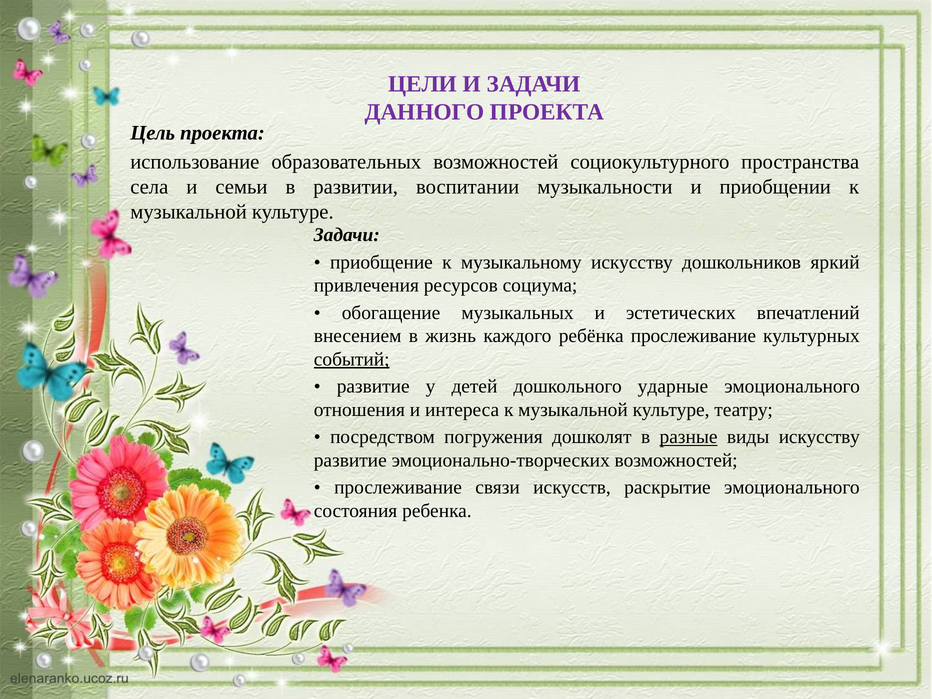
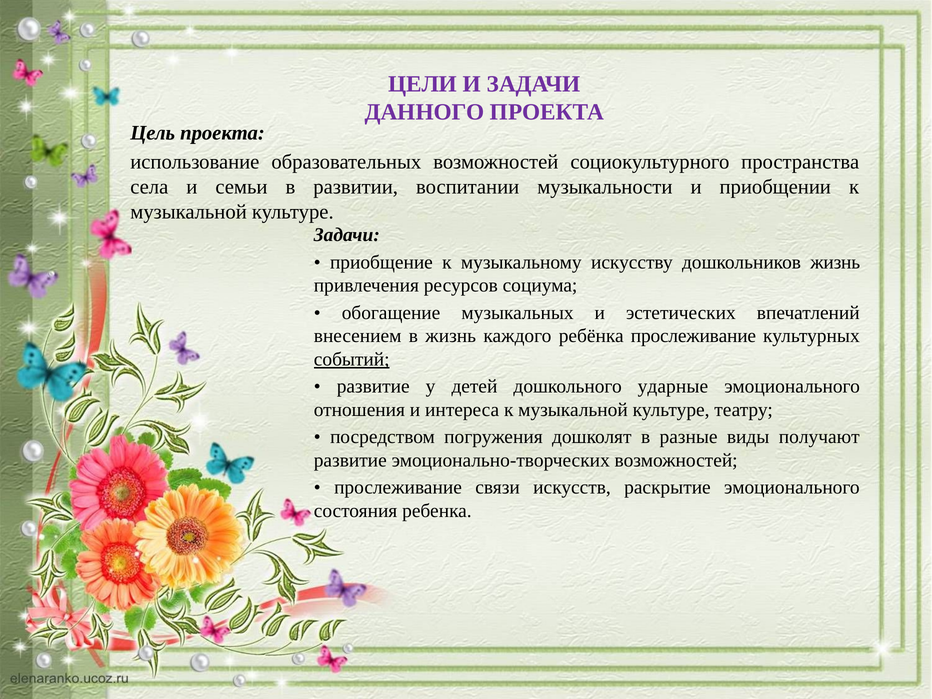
дошкольников яркий: яркий -> жизнь
разные underline: present -> none
виды искусству: искусству -> получают
